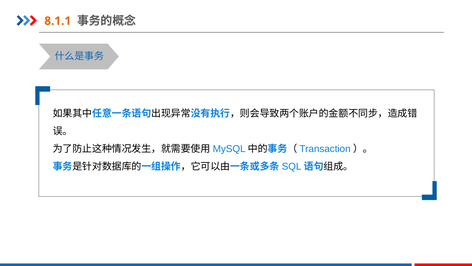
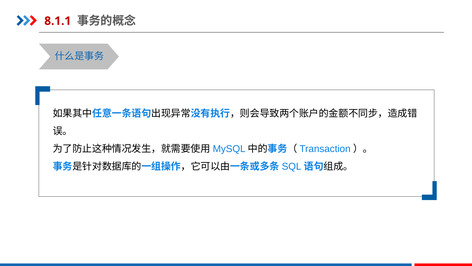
8.1.1 colour: orange -> red
